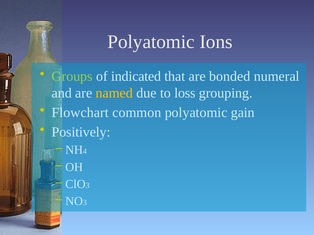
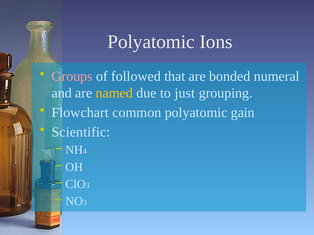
Groups colour: light green -> pink
indicated: indicated -> followed
loss: loss -> just
Positively: Positively -> Scientific
